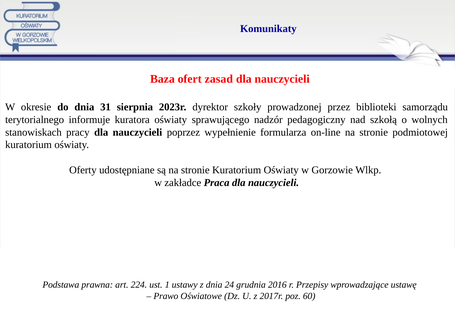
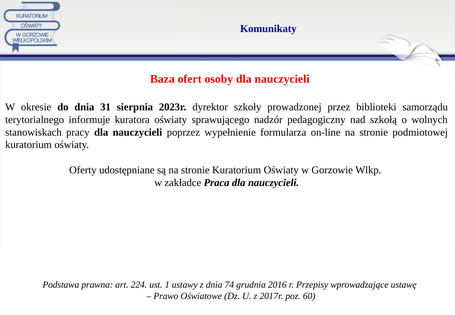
zasad: zasad -> osoby
24: 24 -> 74
